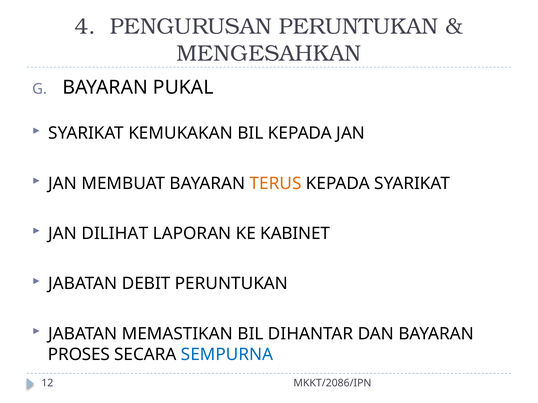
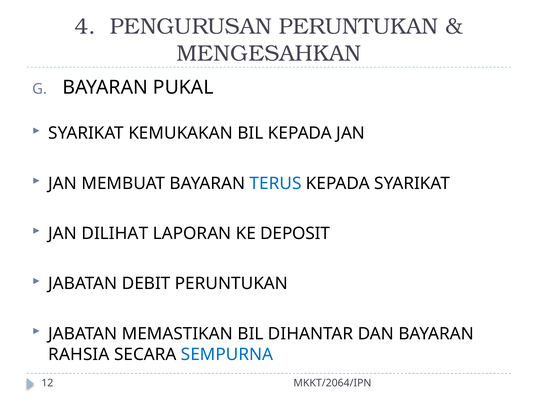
TERUS colour: orange -> blue
KABINET: KABINET -> DEPOSIT
PROSES: PROSES -> RAHSIA
MKKT/2086/IPN: MKKT/2086/IPN -> MKKT/2064/IPN
